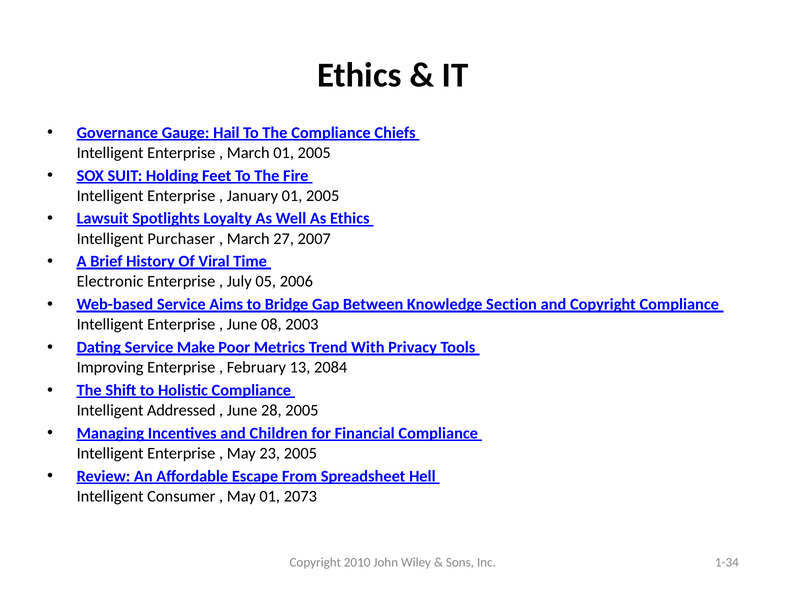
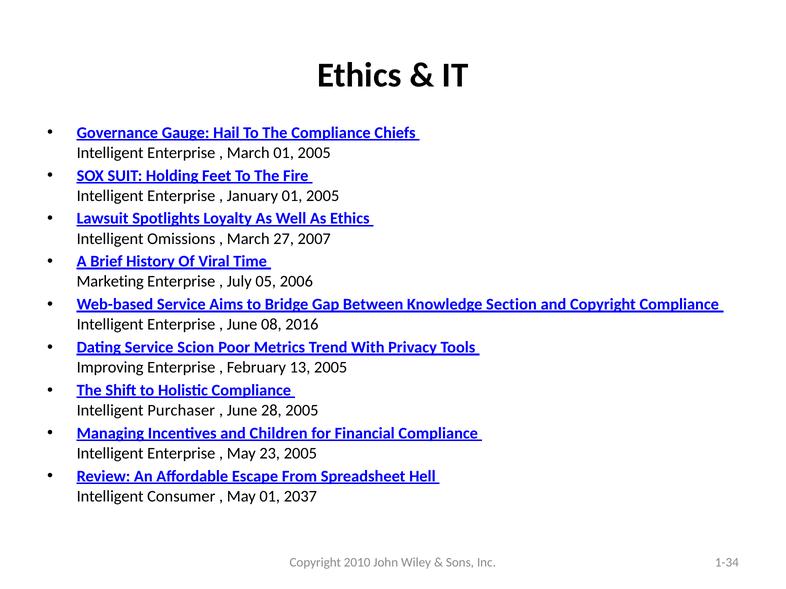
Purchaser: Purchaser -> Omissions
Electronic: Electronic -> Marketing
2003: 2003 -> 2016
Make: Make -> Scion
13 2084: 2084 -> 2005
Addressed: Addressed -> Purchaser
2073: 2073 -> 2037
